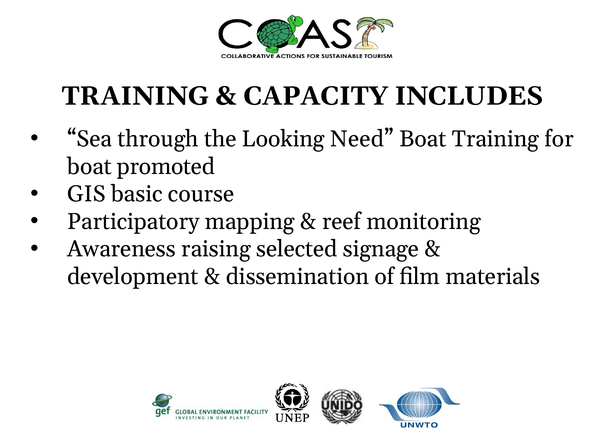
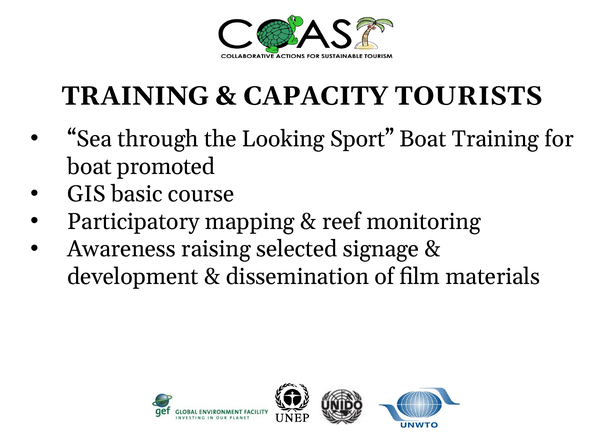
INCLUDES: INCLUDES -> TOURISTS
Need: Need -> Sport
